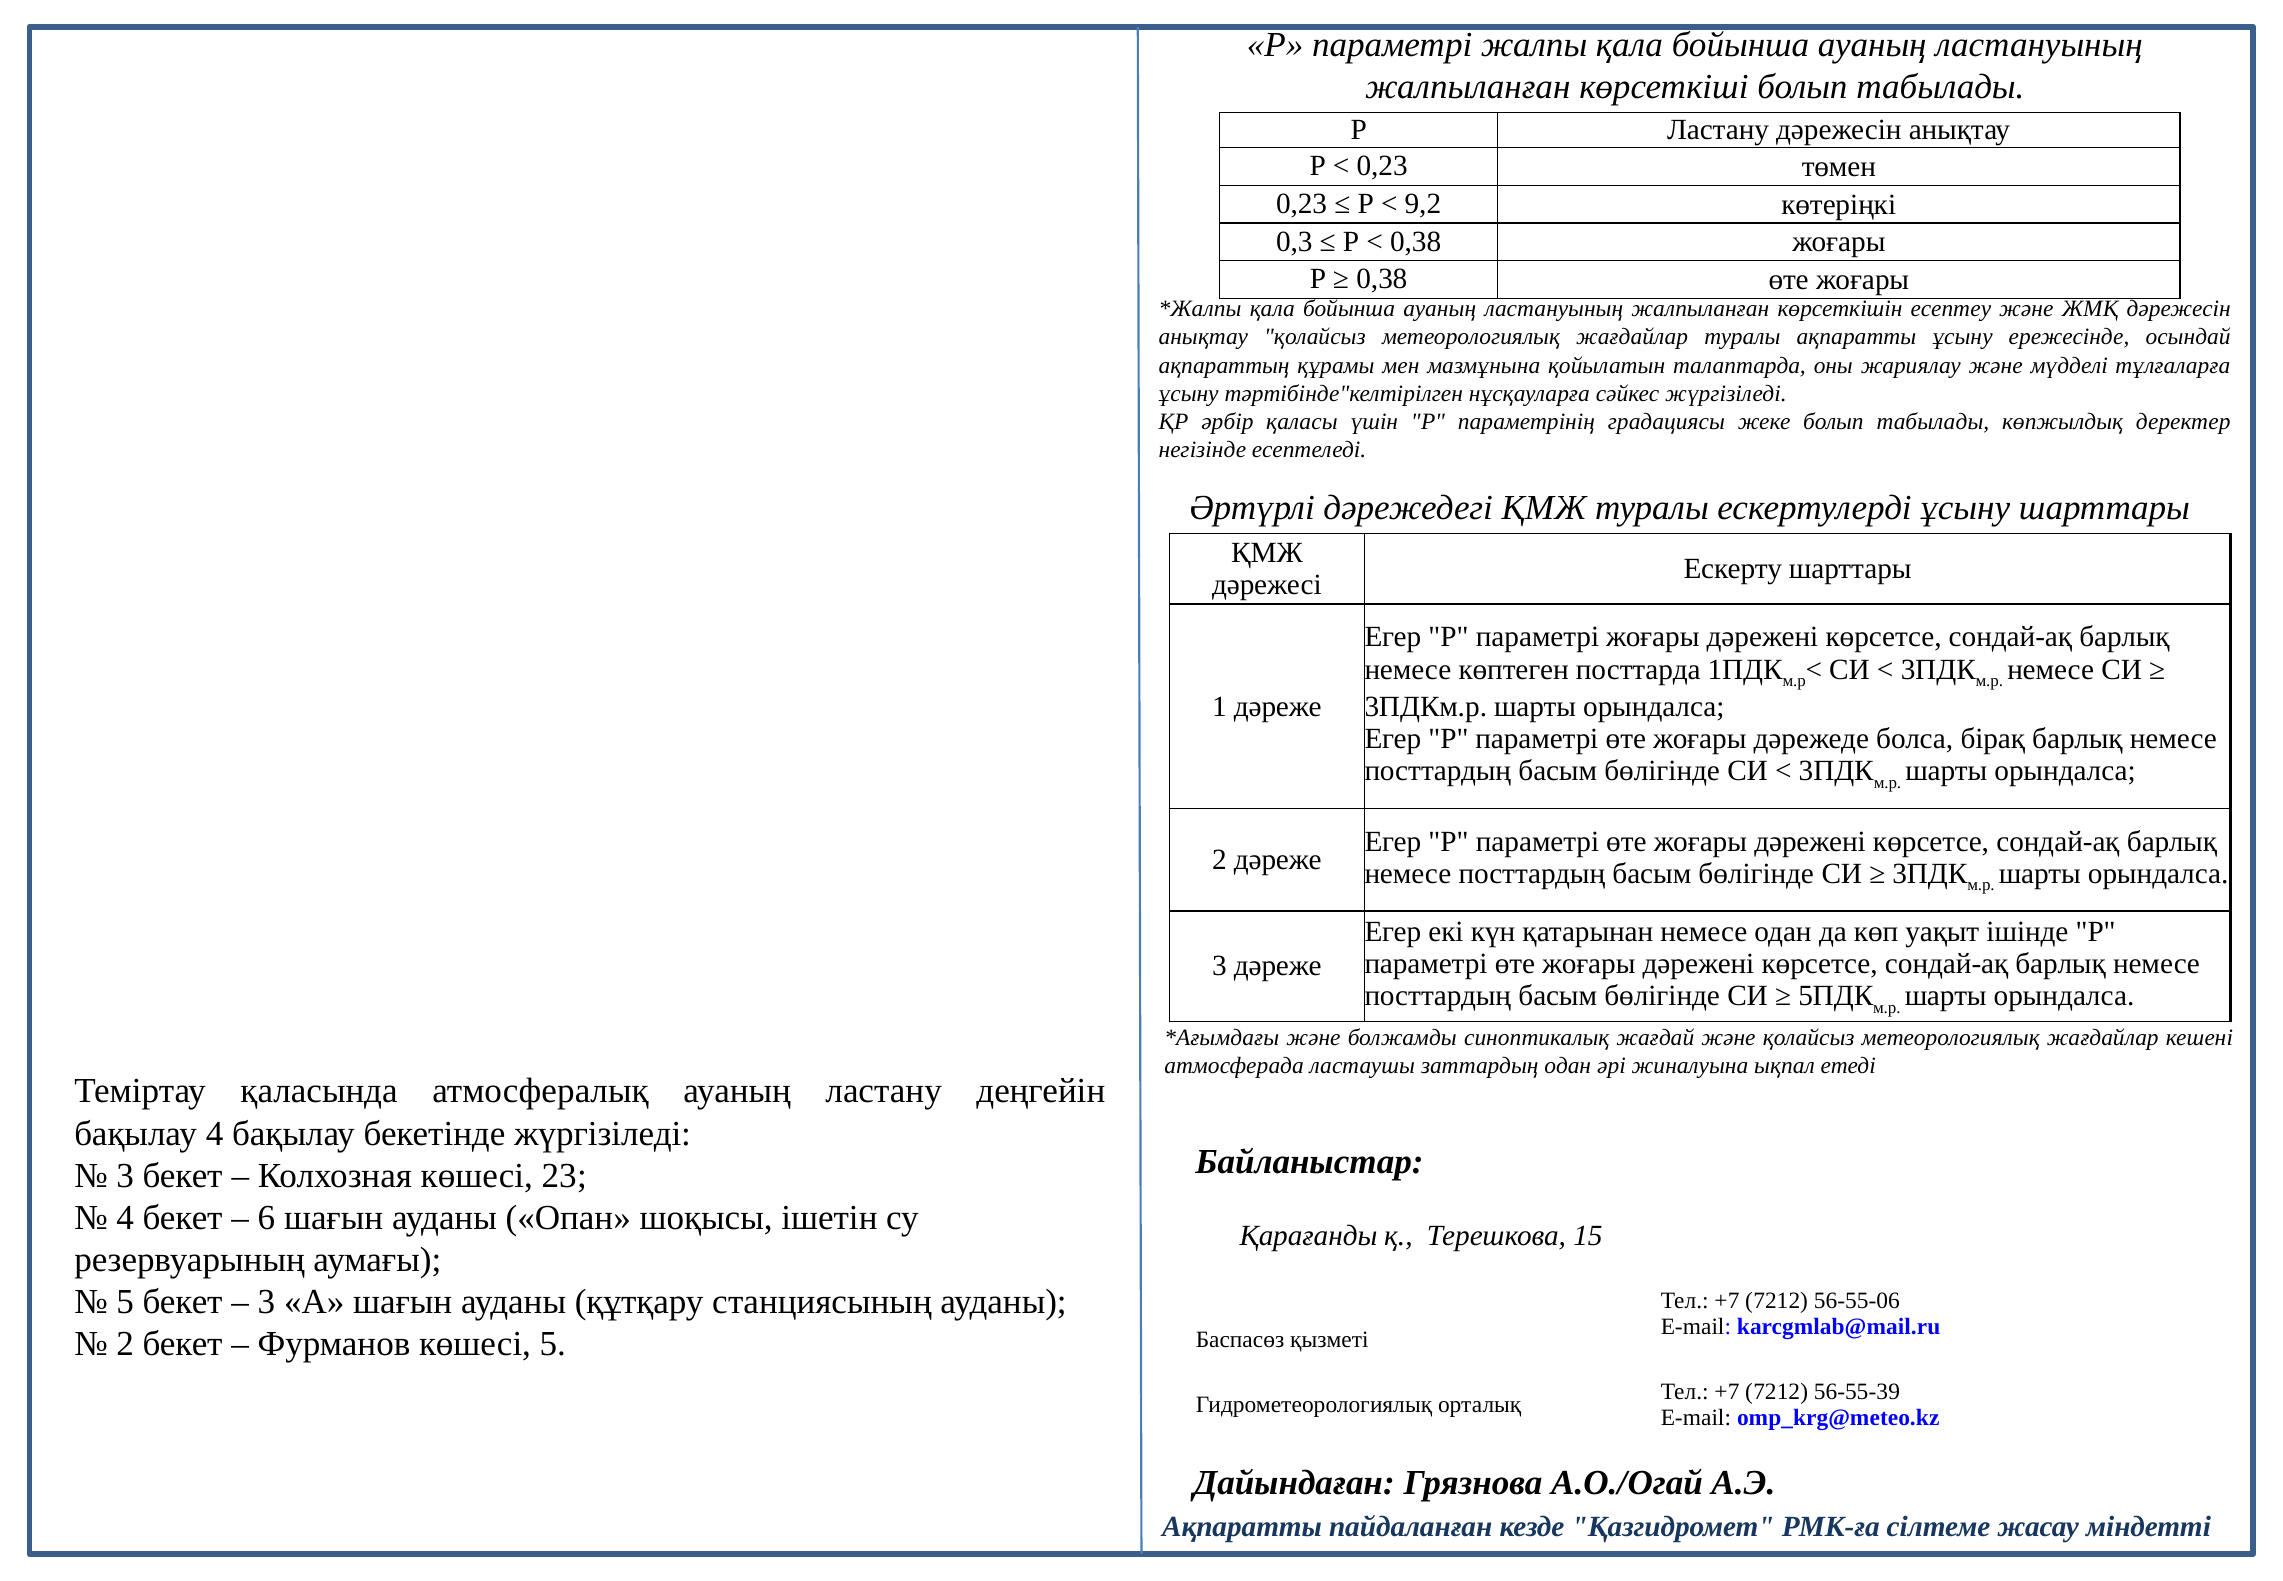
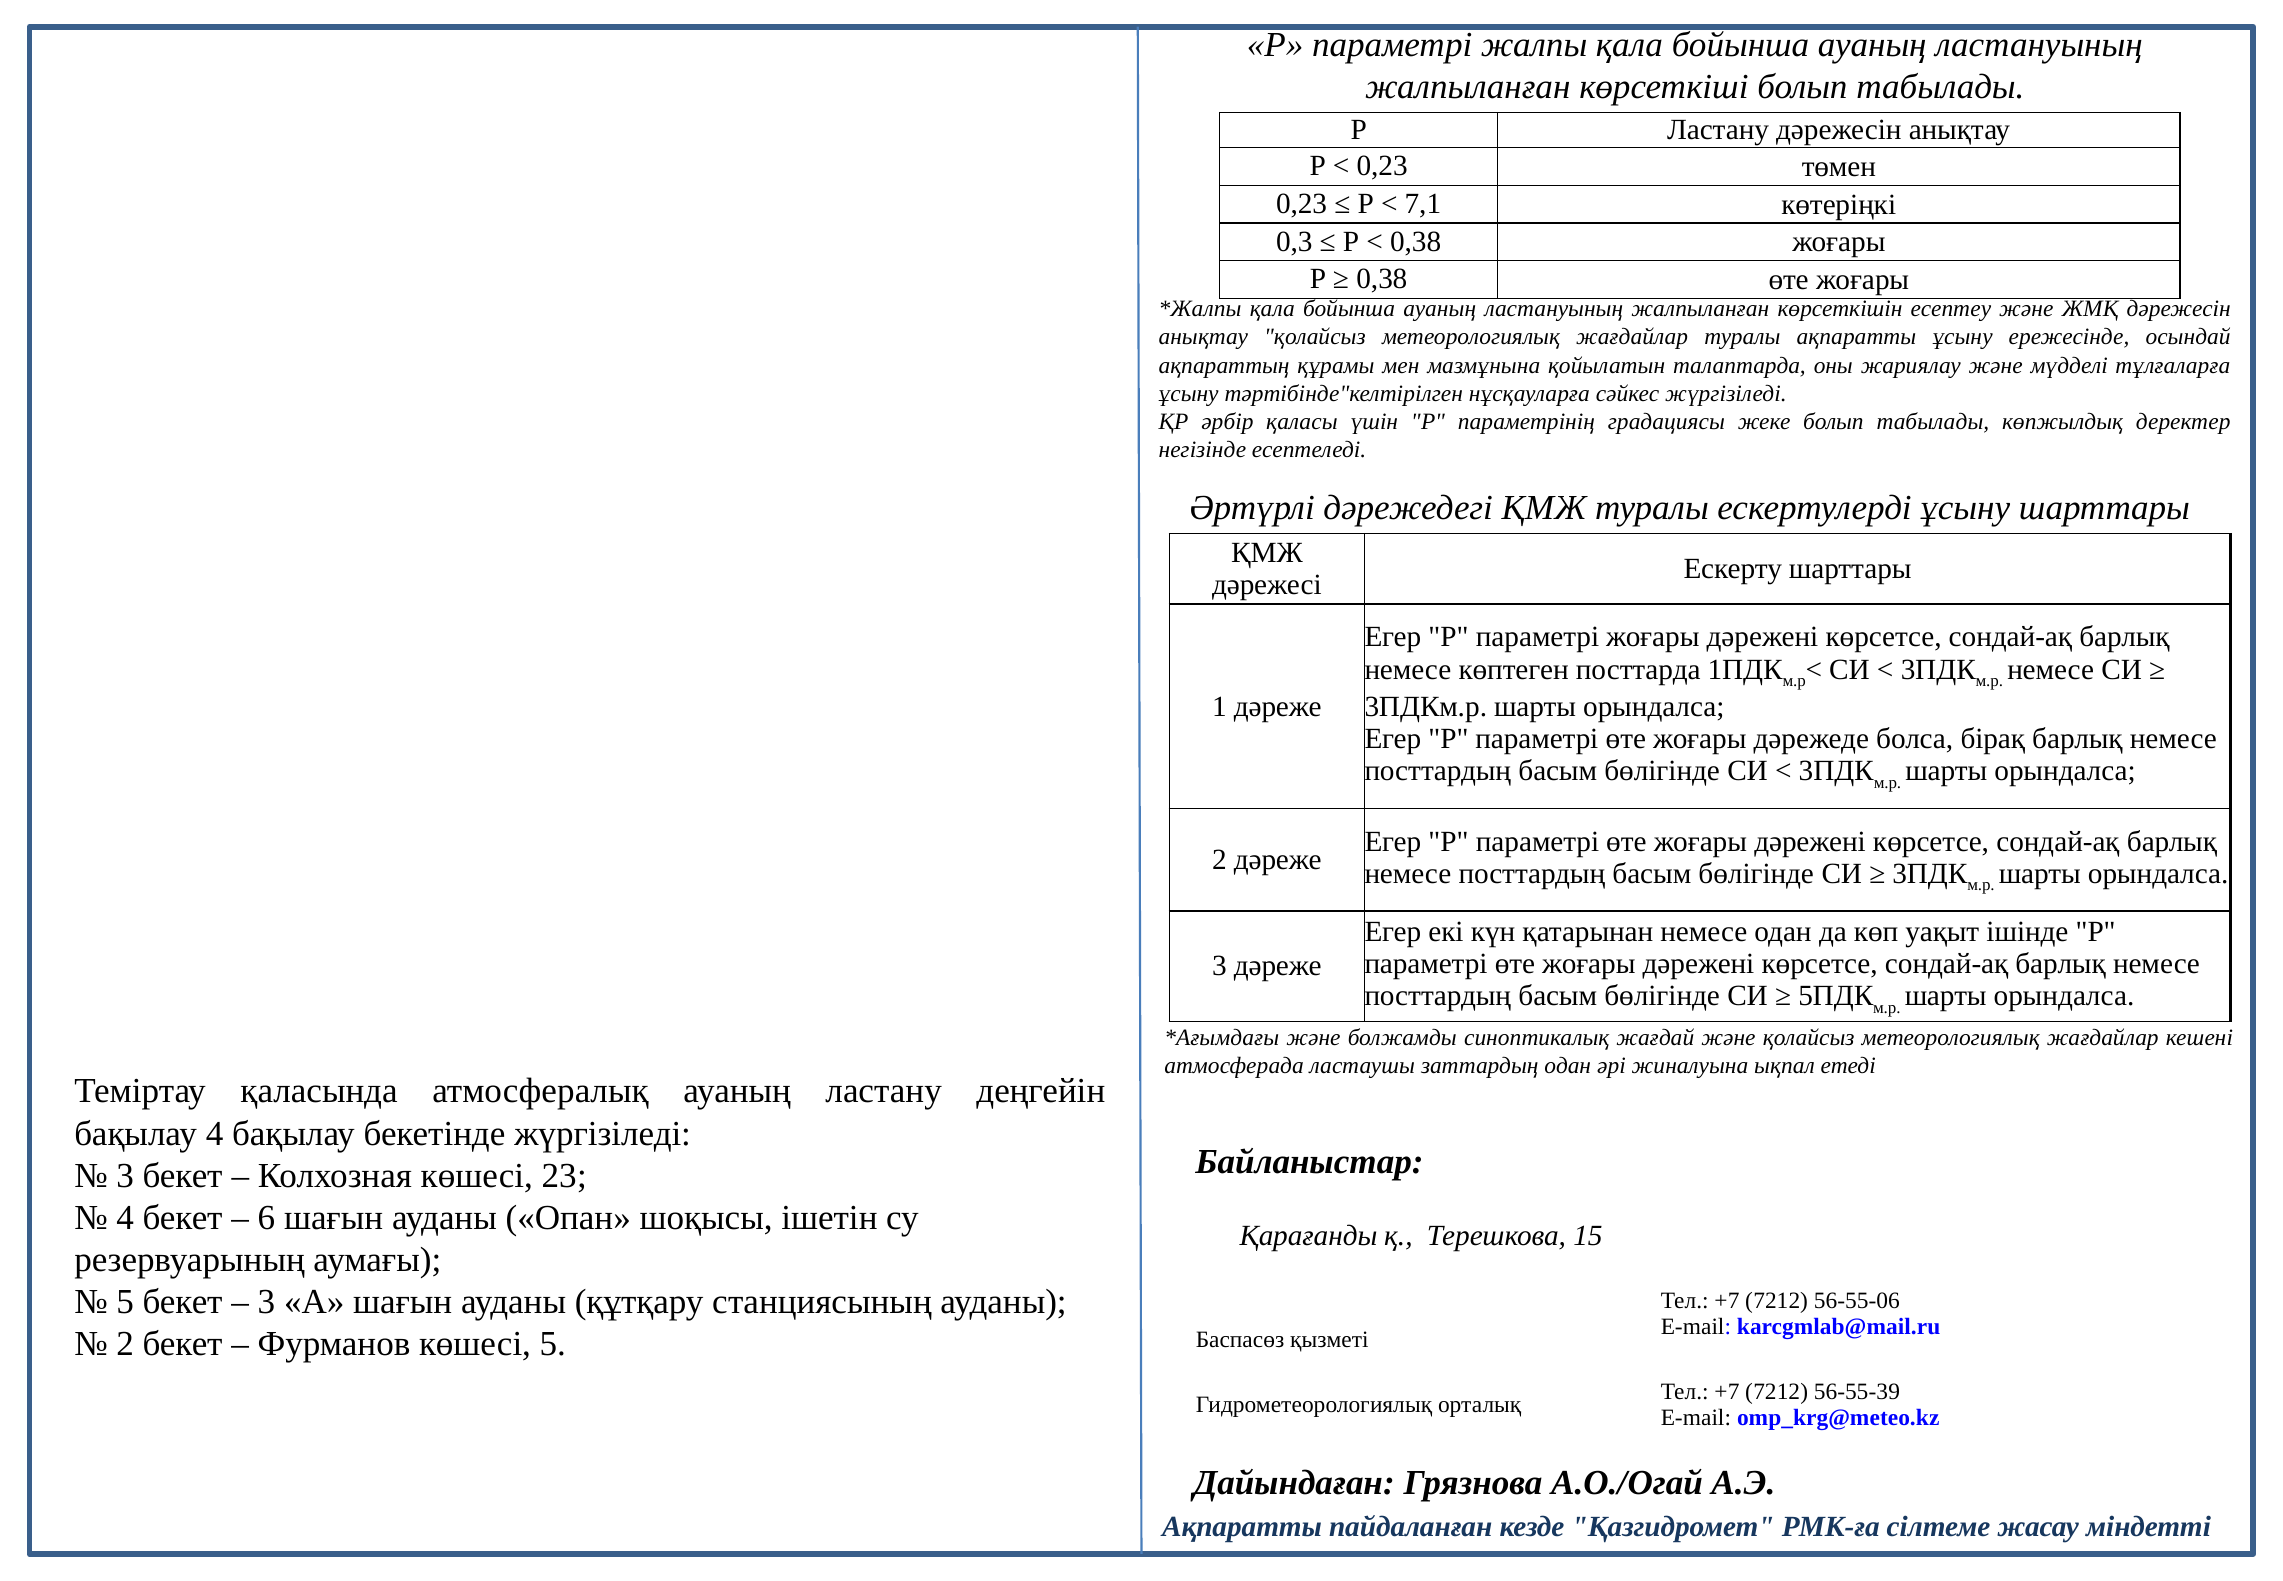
9,2: 9,2 -> 7,1
